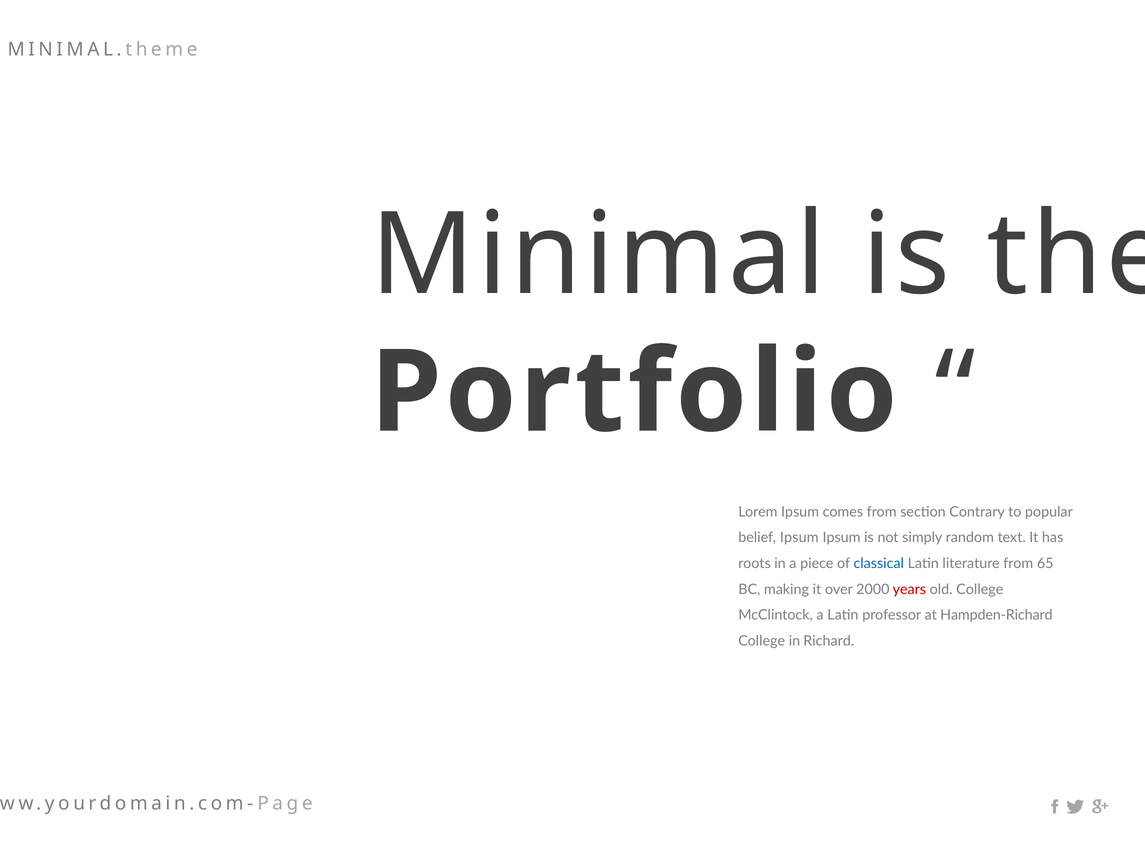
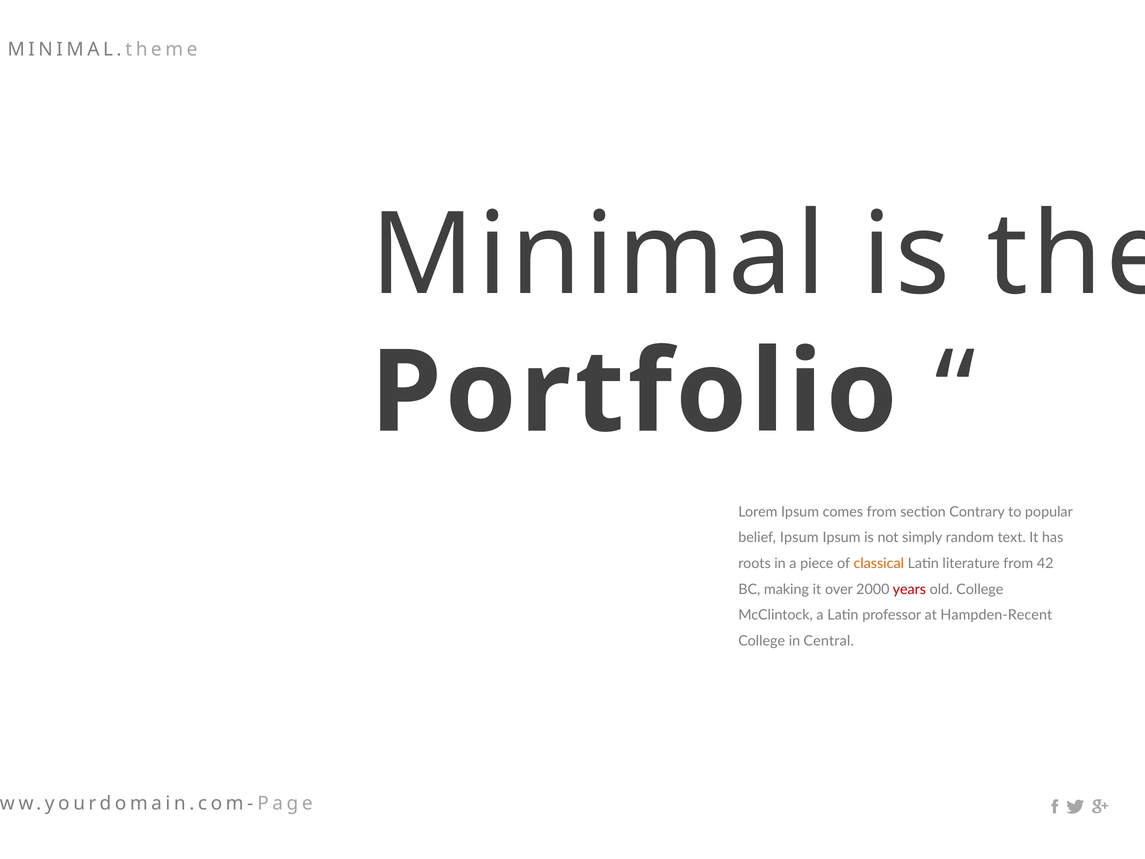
classical colour: blue -> orange
65: 65 -> 42
Hampden-Richard: Hampden-Richard -> Hampden-Recent
Richard: Richard -> Central
